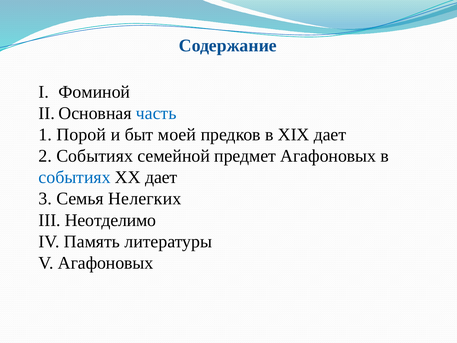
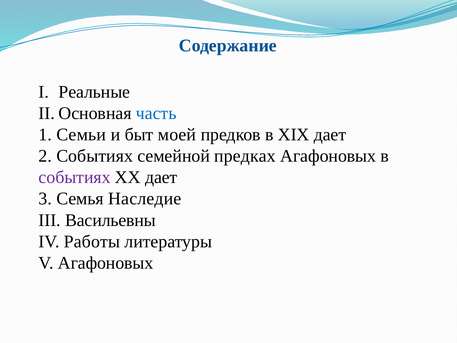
Фоминой: Фоминой -> Реальные
Порой: Порой -> Семьи
предмет: предмет -> предках
событиях at (75, 177) colour: blue -> purple
Нелегких: Нелегких -> Наследие
Неотделимо: Неотделимо -> Васильевны
Память: Память -> Работы
